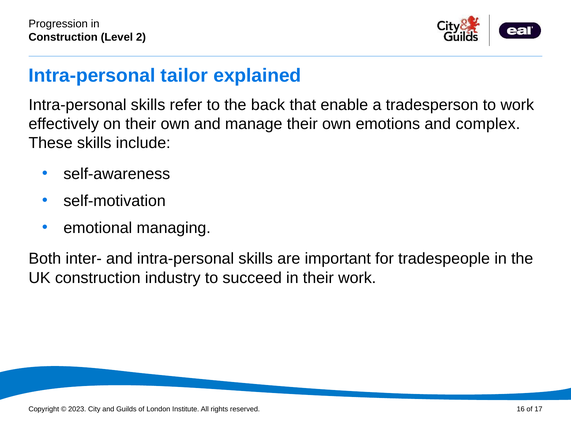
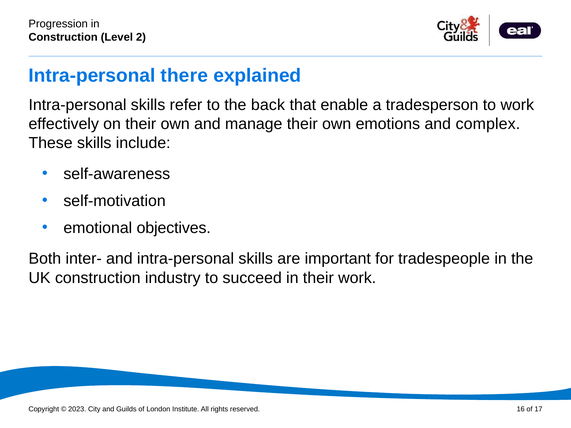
tailor: tailor -> there
managing: managing -> objectives
